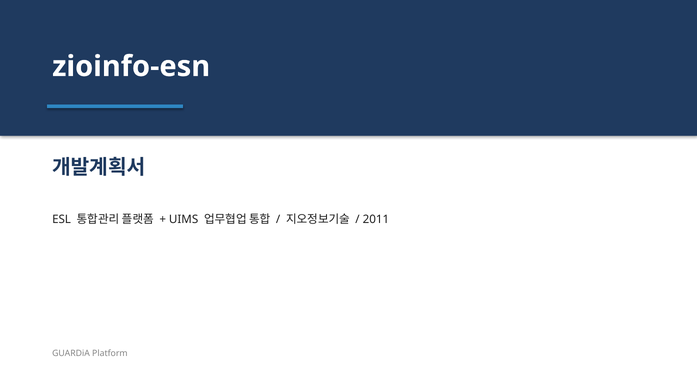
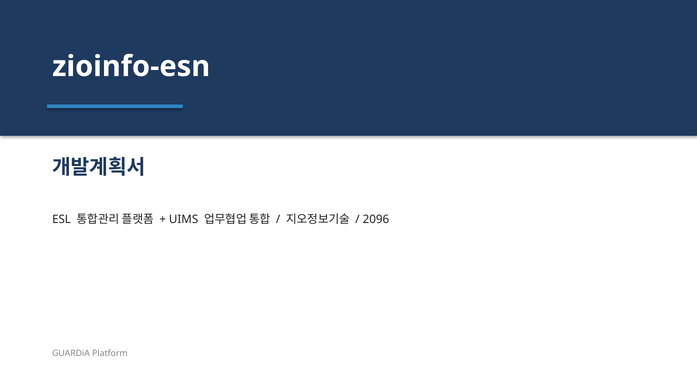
2011: 2011 -> 2096
